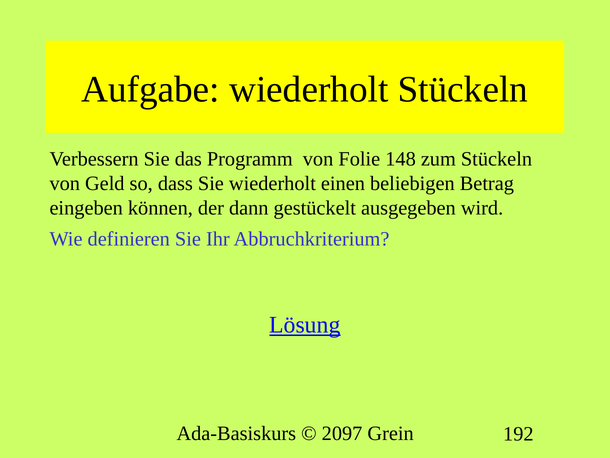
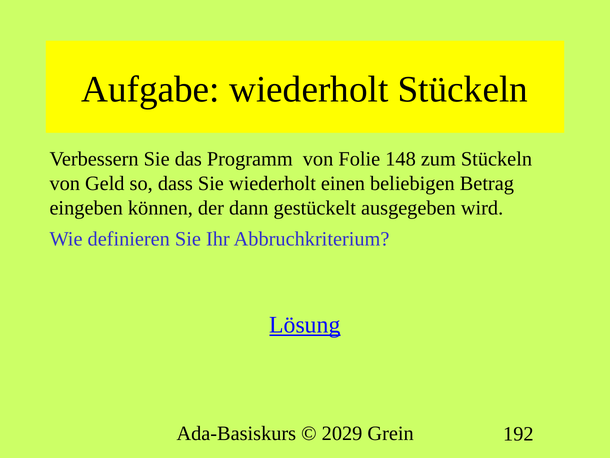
2097: 2097 -> 2029
